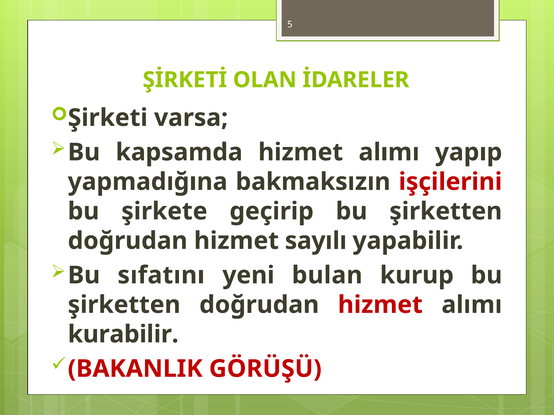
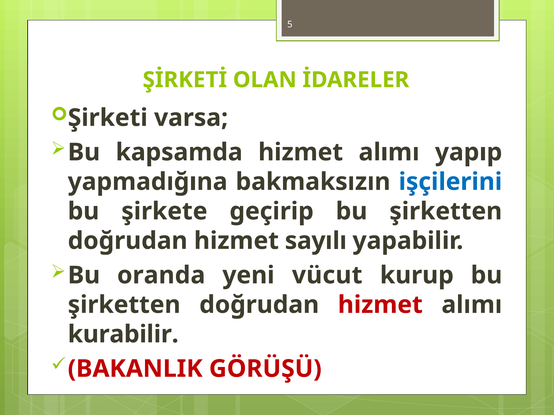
işçilerini colour: red -> blue
sıfatını: sıfatını -> oranda
bulan: bulan -> vücut
